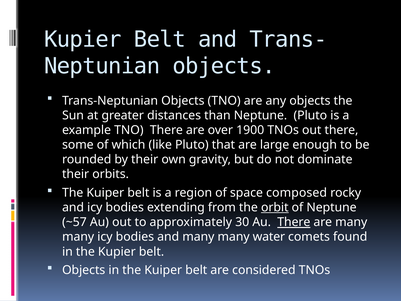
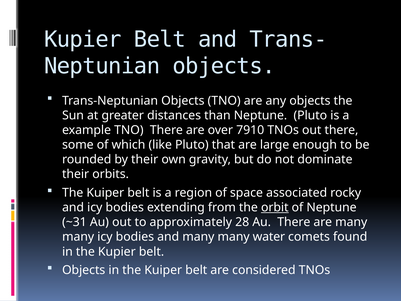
1900: 1900 -> 7910
composed: composed -> associated
~57: ~57 -> ~31
30: 30 -> 28
There at (294, 222) underline: present -> none
